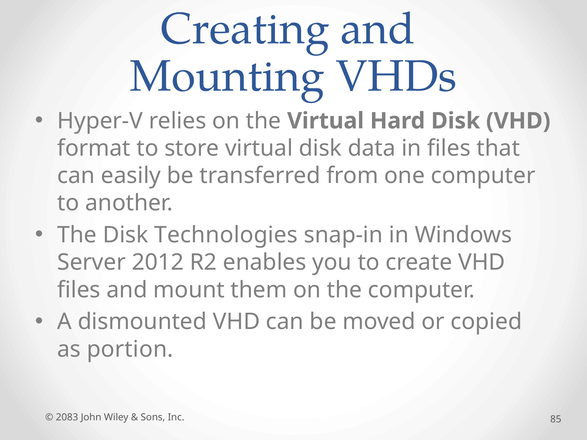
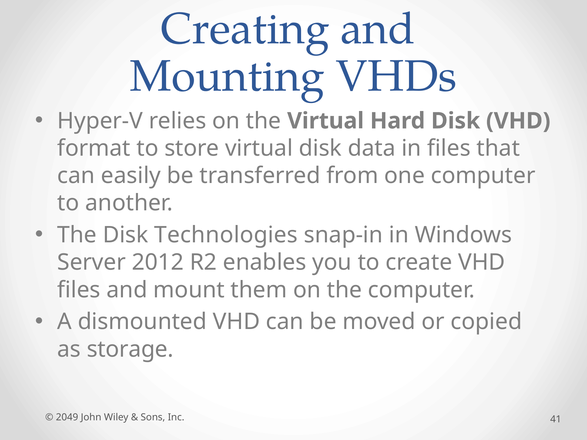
portion: portion -> storage
2083: 2083 -> 2049
85: 85 -> 41
